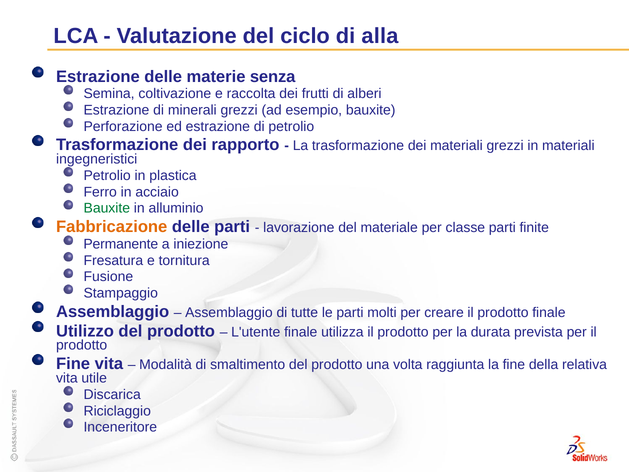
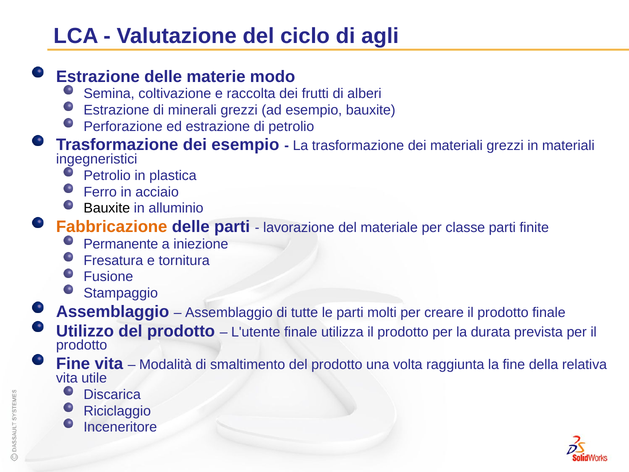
alla: alla -> agli
senza: senza -> modo
dei rapporto: rapporto -> esempio
Bauxite at (107, 208) colour: green -> black
